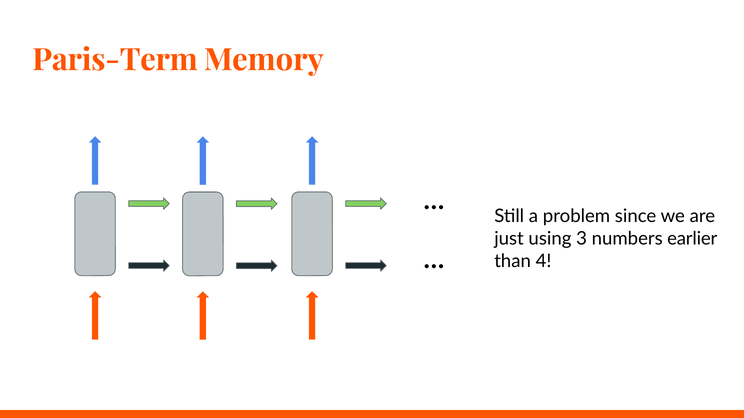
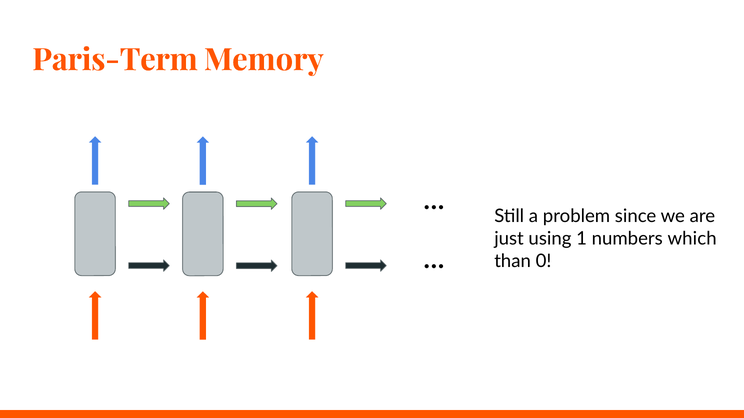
3: 3 -> 1
earlier: earlier -> which
4: 4 -> 0
